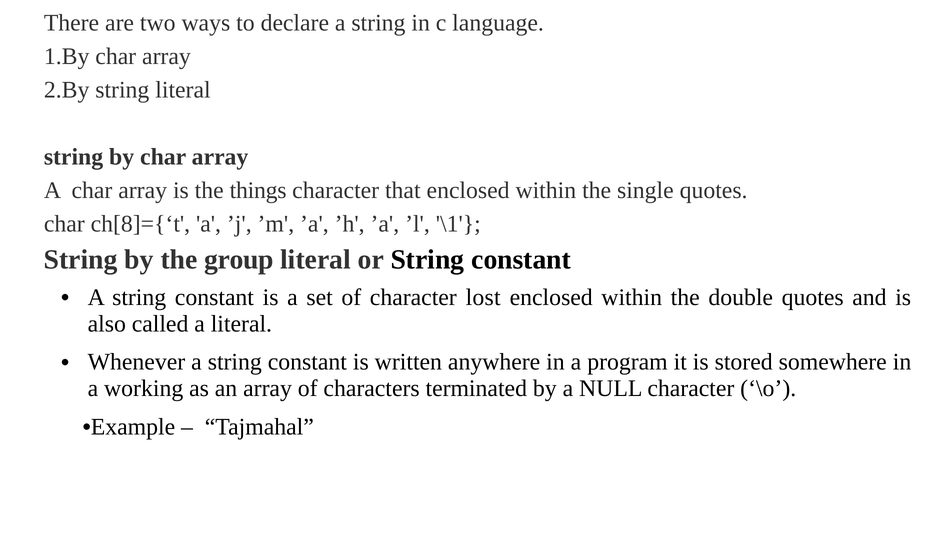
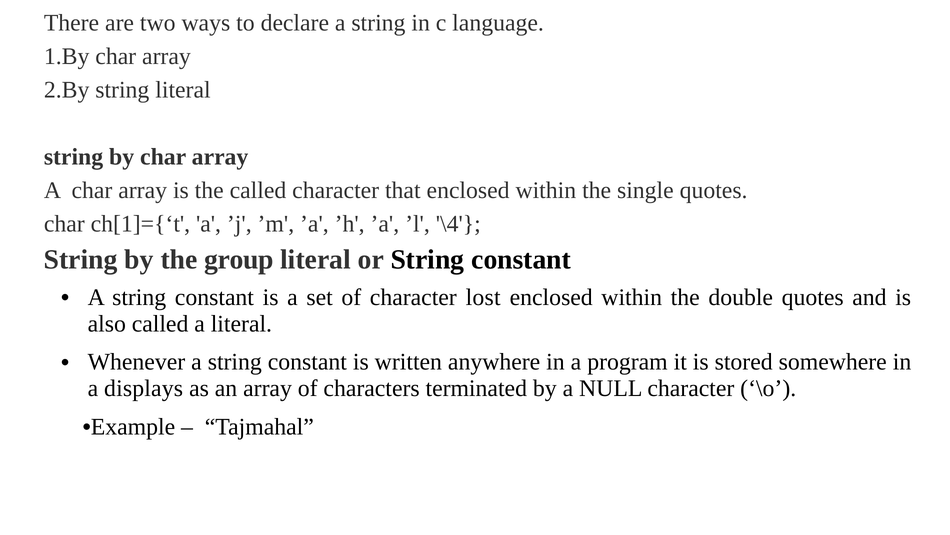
the things: things -> called
ch[8]={‘t: ch[8]={‘t -> ch[1]={‘t
\1: \1 -> \4
working: working -> displays
